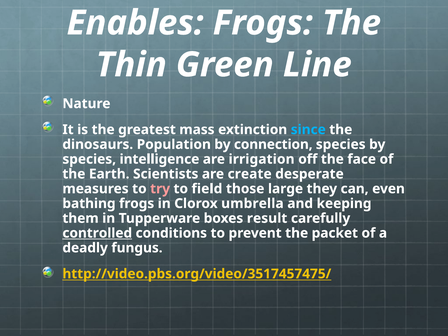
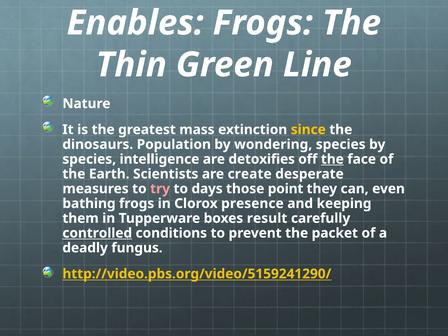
since colour: light blue -> yellow
connection: connection -> wondering
irrigation: irrigation -> detoxifies
the at (332, 159) underline: none -> present
field: field -> days
large: large -> point
umbrella: umbrella -> presence
http://video.pbs.org/video/3517457475/: http://video.pbs.org/video/3517457475/ -> http://video.pbs.org/video/5159241290/
